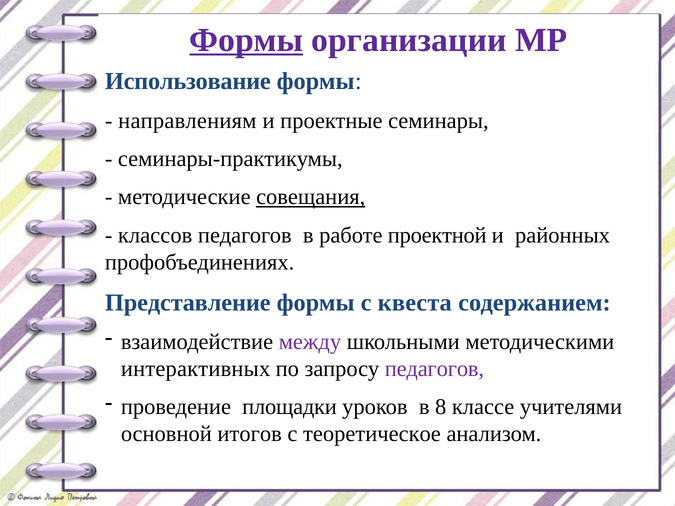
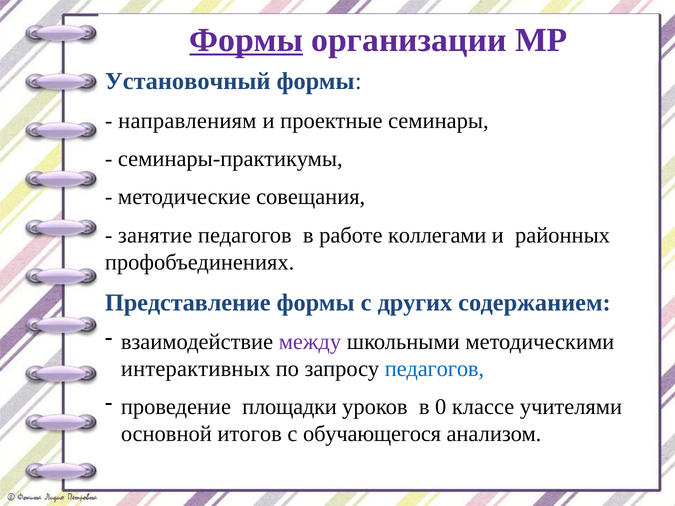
Использование: Использование -> Установочный
совещания underline: present -> none
классов: классов -> занятие
проектной: проектной -> коллегами
квеста: квеста -> других
педагогов at (434, 369) colour: purple -> blue
8: 8 -> 0
теоретическое: теоретическое -> обучающегося
